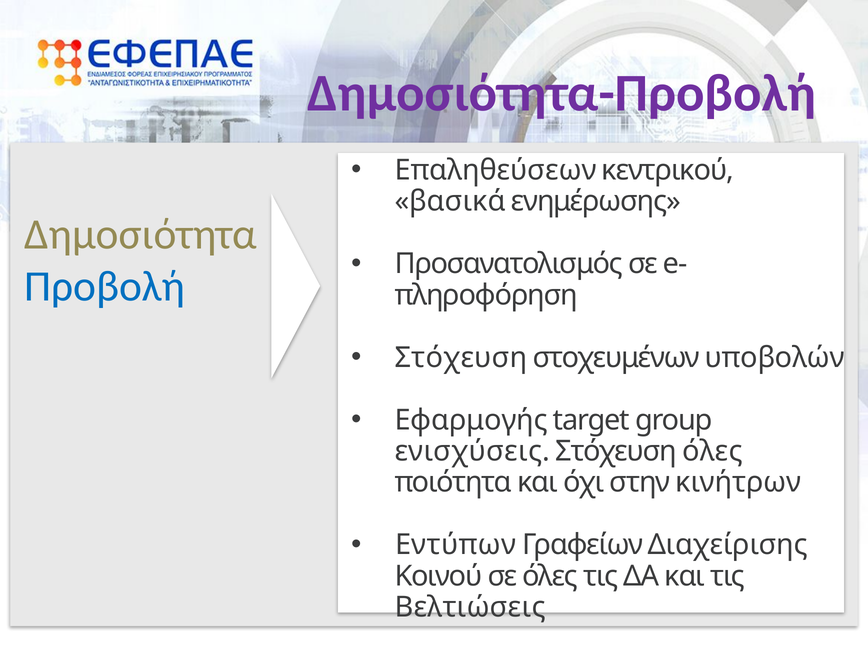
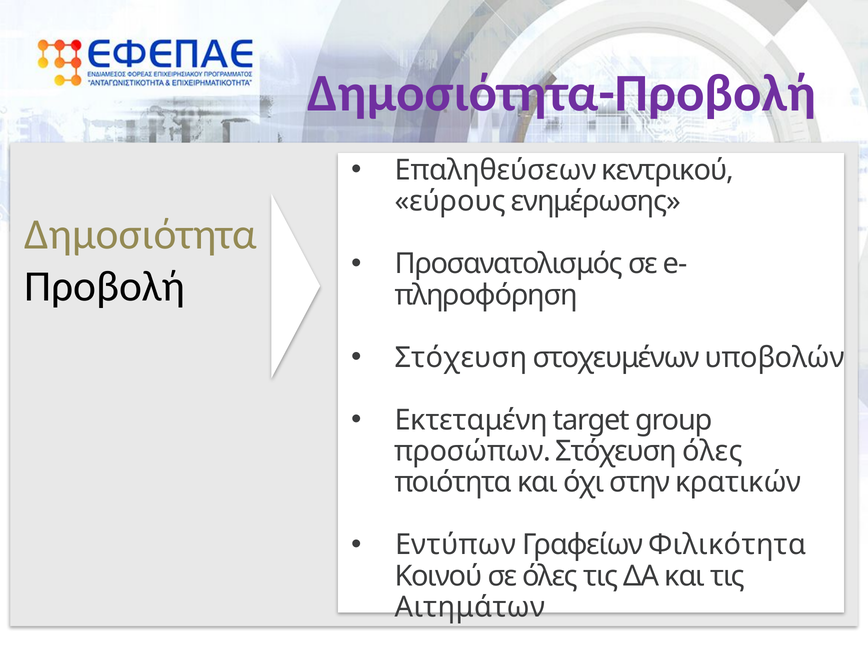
βασικά: βασικά -> εύρους
Προβολή colour: blue -> black
Εφαρμογής: Εφαρμογής -> Εκτεταμένη
ενισχύσεις: ενισχύσεις -> προσώπων
κινήτρων: κινήτρων -> κρατικών
Διαχείρισης: Διαχείρισης -> Φιλικότητα
Βελτιώσεις: Βελτιώσεις -> Αιτημάτων
